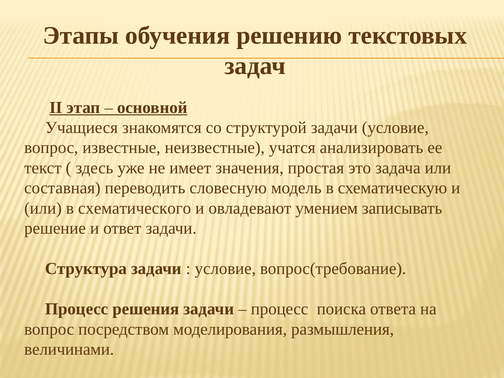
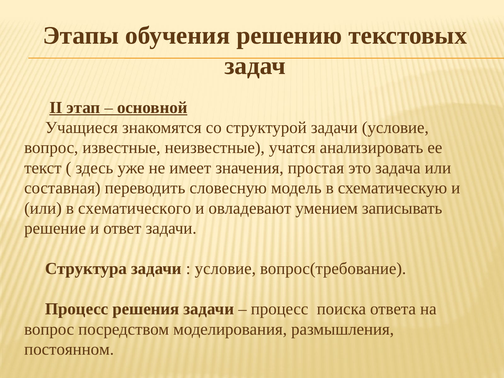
величинами: величинами -> постоянном
